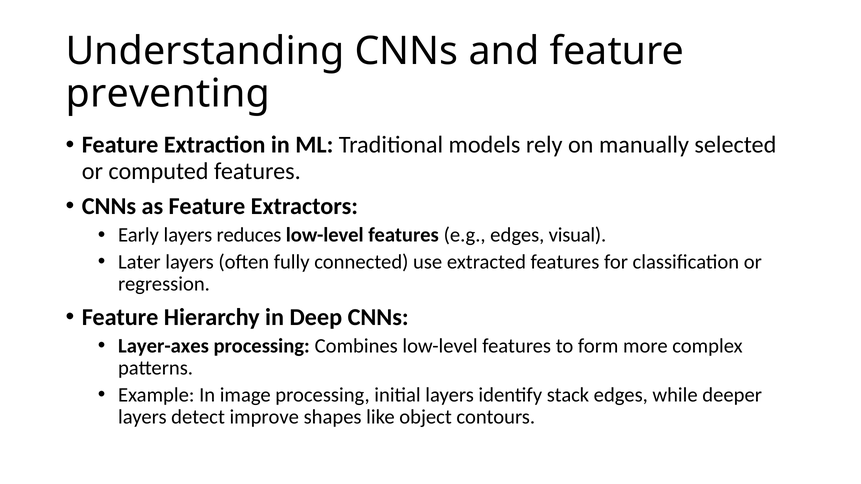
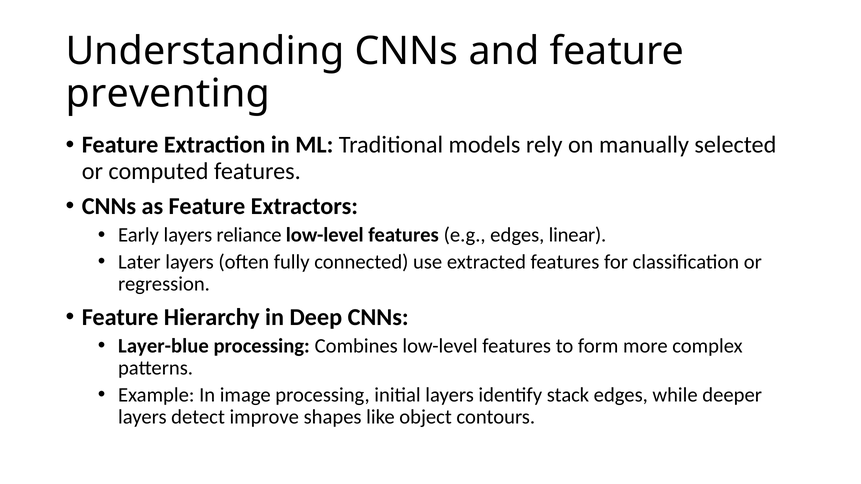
reduces: reduces -> reliance
visual: visual -> linear
Layer-axes: Layer-axes -> Layer-blue
